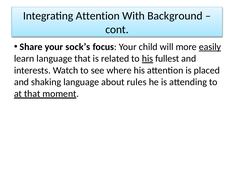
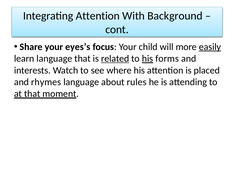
sock’s: sock’s -> eyes’s
related underline: none -> present
fullest: fullest -> forms
shaking: shaking -> rhymes
